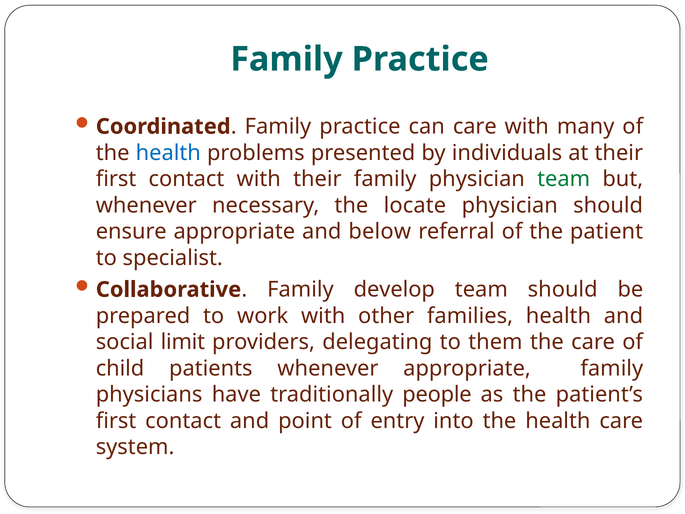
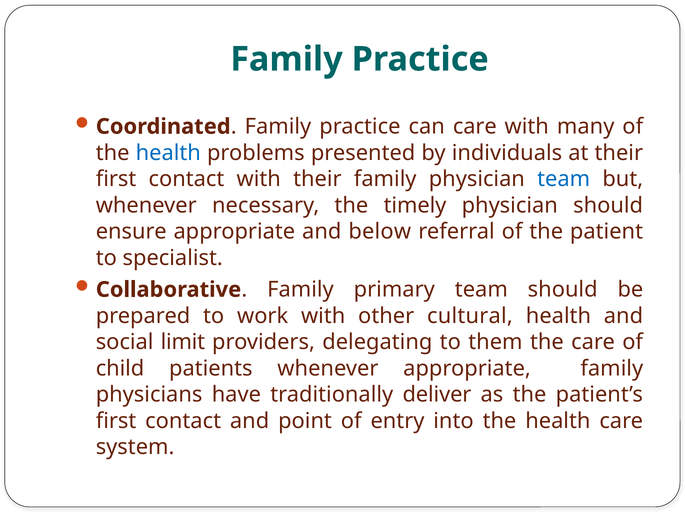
team at (564, 179) colour: green -> blue
locate: locate -> timely
develop: develop -> primary
families: families -> cultural
people: people -> deliver
